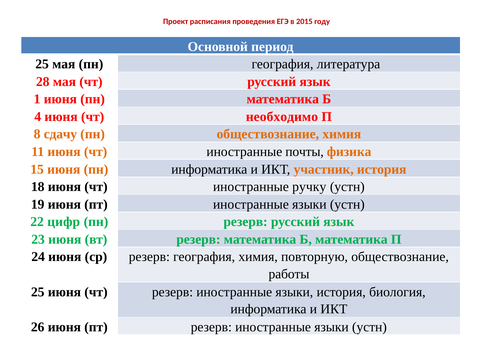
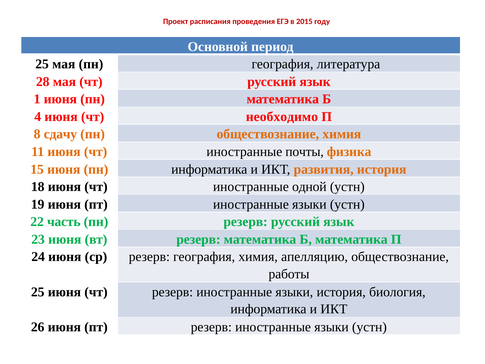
участник: участник -> развития
ручку: ручку -> одной
цифр: цифр -> часть
повторную: повторную -> апелляцию
